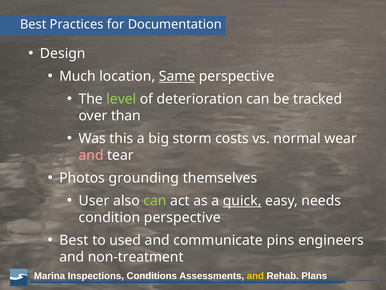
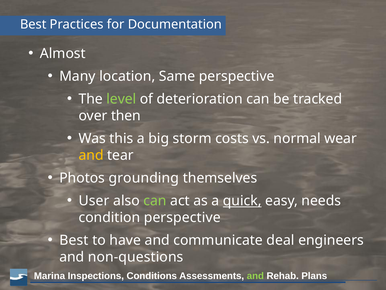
Design: Design -> Almost
Much: Much -> Many
Same underline: present -> none
than: than -> then
and at (91, 155) colour: pink -> yellow
used: used -> have
pins: pins -> deal
non-treatment: non-treatment -> non-questions
and at (255, 275) colour: yellow -> light green
